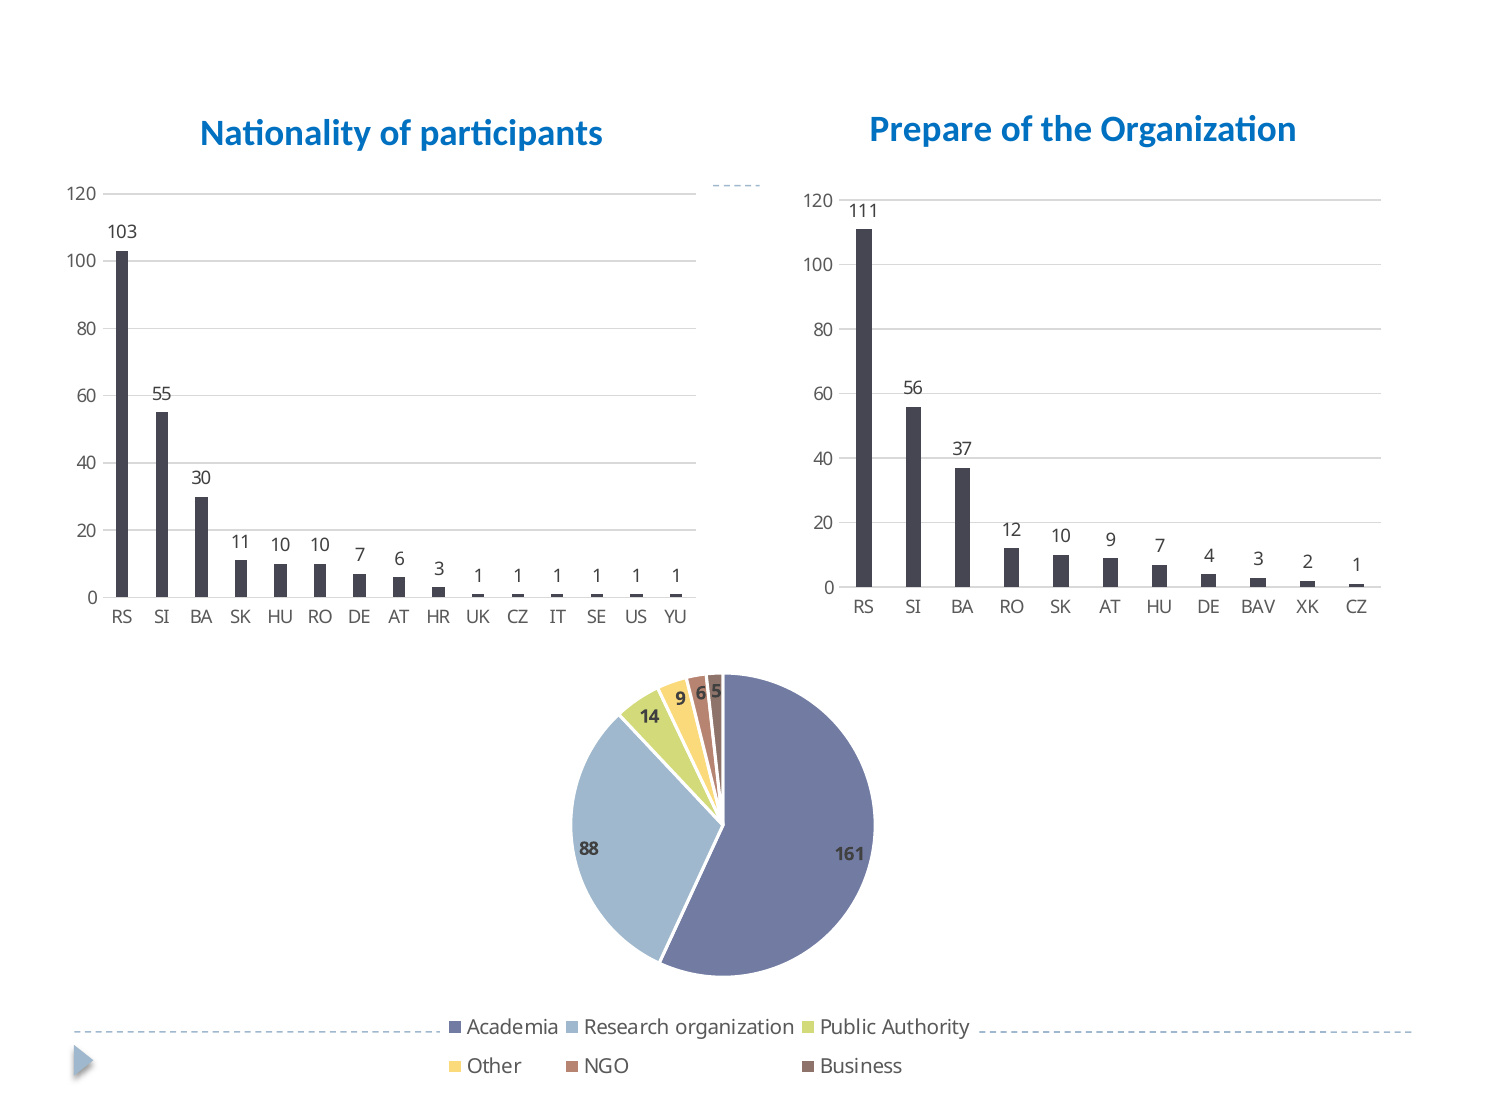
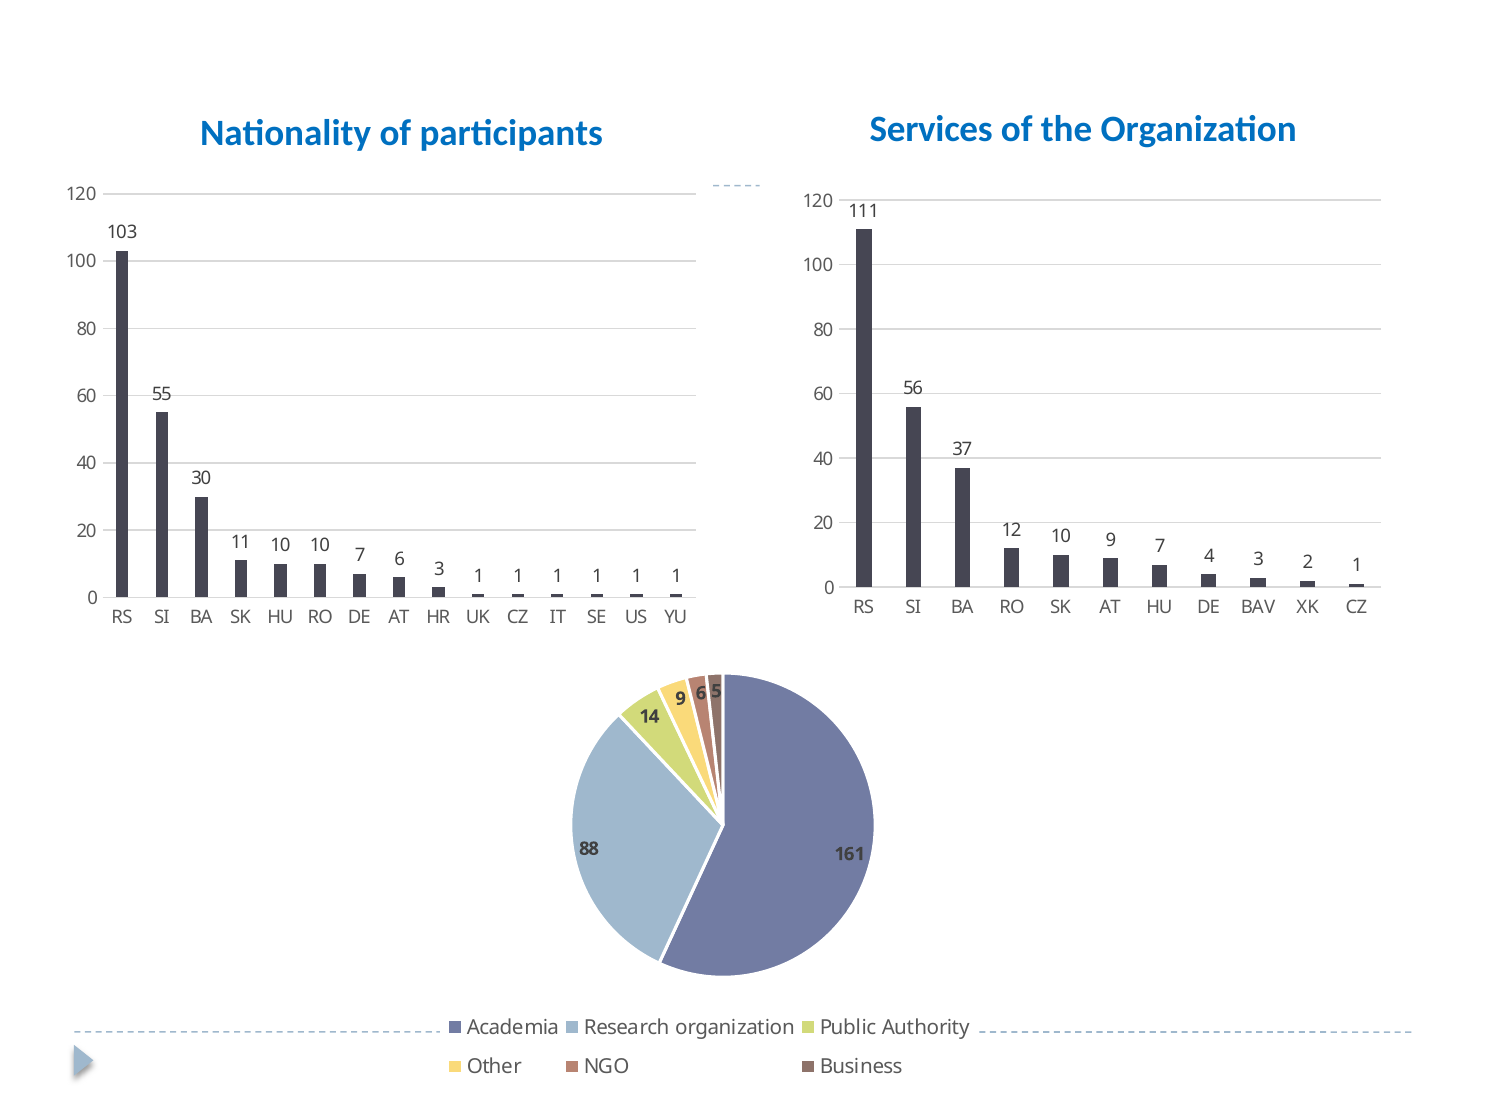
Prepare: Prepare -> Services
